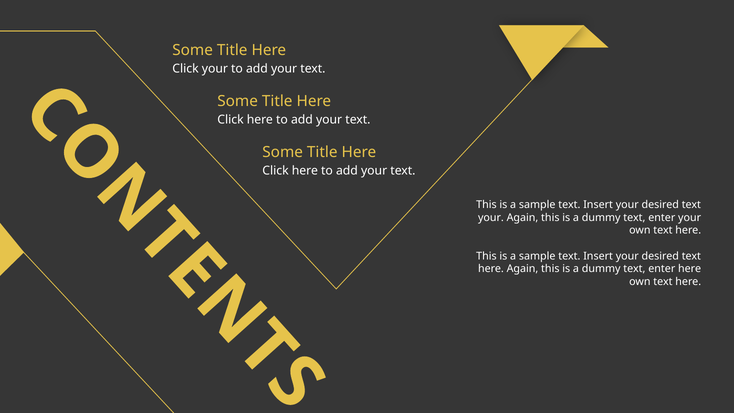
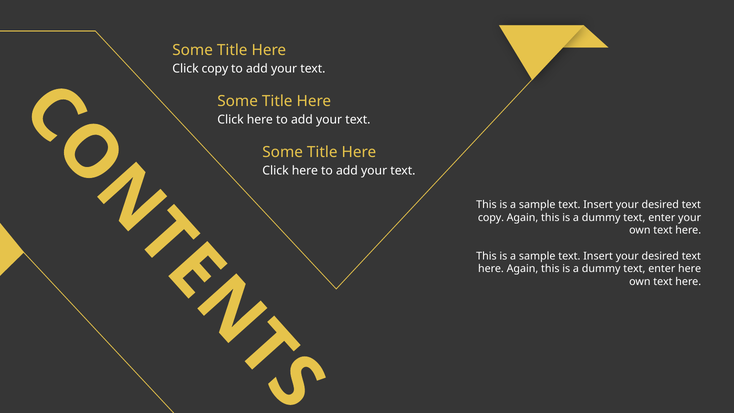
Click your: your -> copy
your at (491, 217): your -> copy
